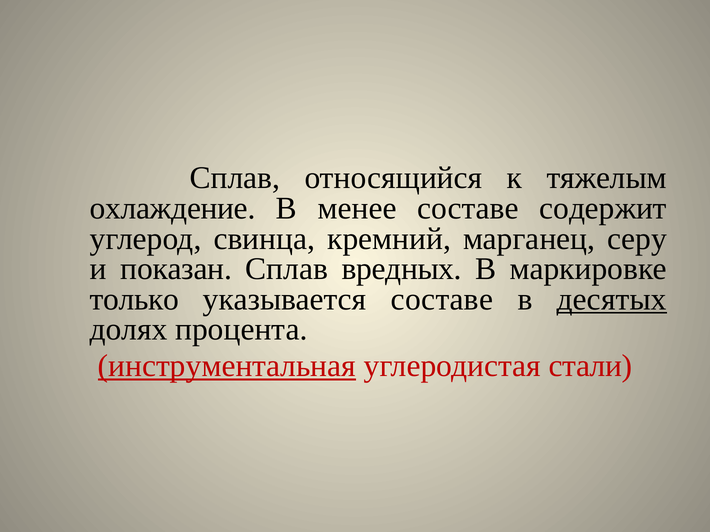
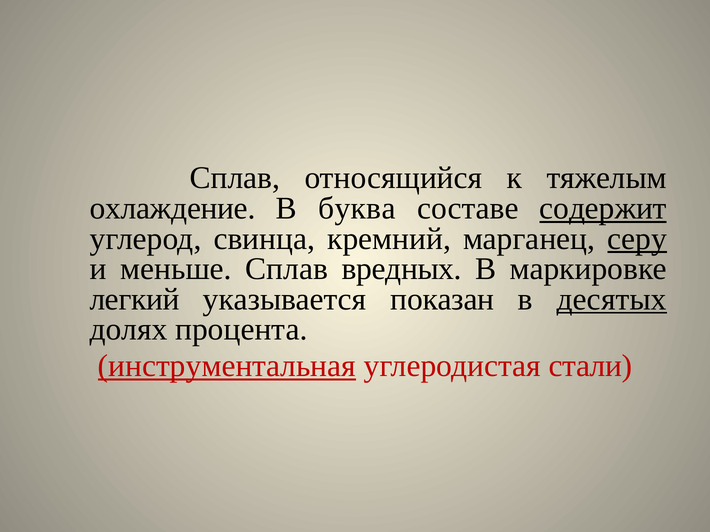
менее: менее -> буква
содержит underline: none -> present
серу underline: none -> present
показан: показан -> меньше
только: только -> легкий
указывается составе: составе -> показан
